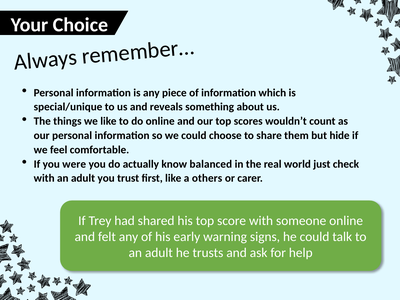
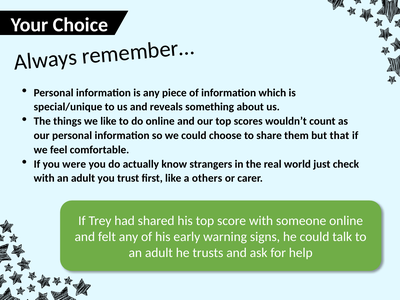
hide: hide -> that
balanced: balanced -> strangers
